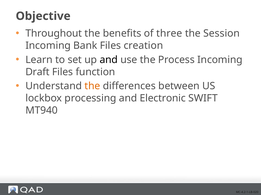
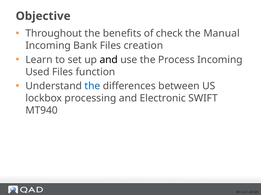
three: three -> check
Session: Session -> Manual
Draft: Draft -> Used
the at (92, 86) colour: orange -> blue
